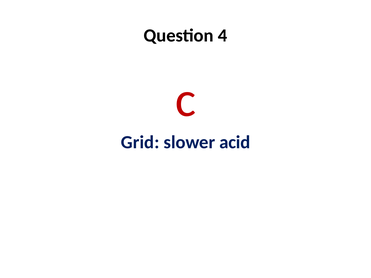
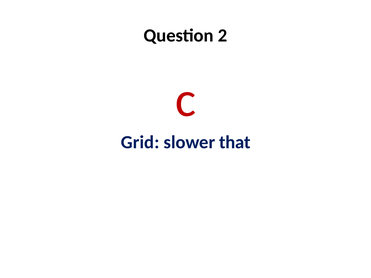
4: 4 -> 2
acid: acid -> that
